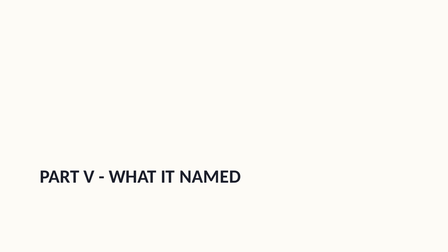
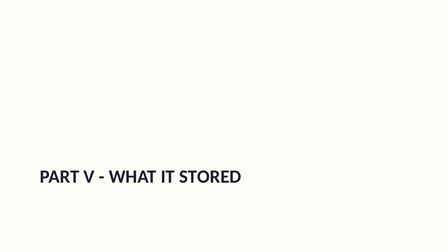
NAMED: NAMED -> STORED
